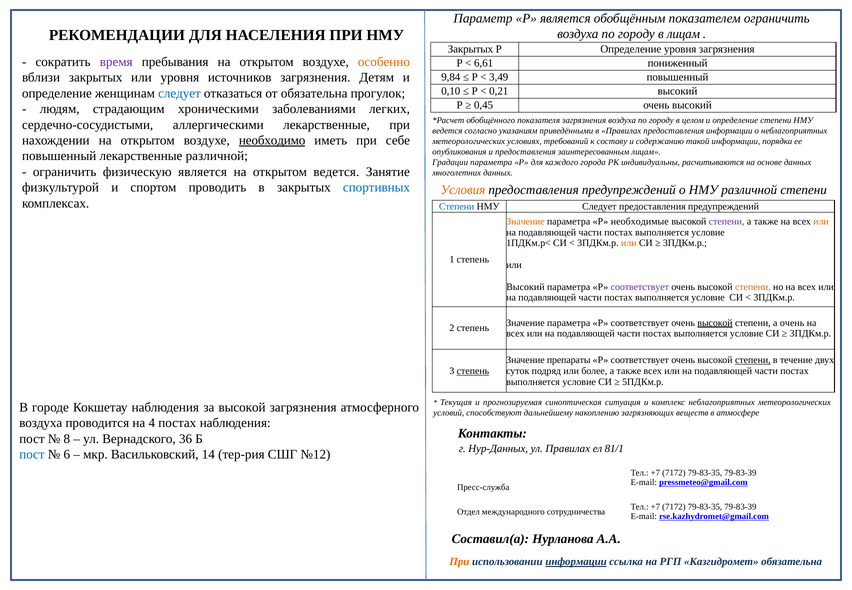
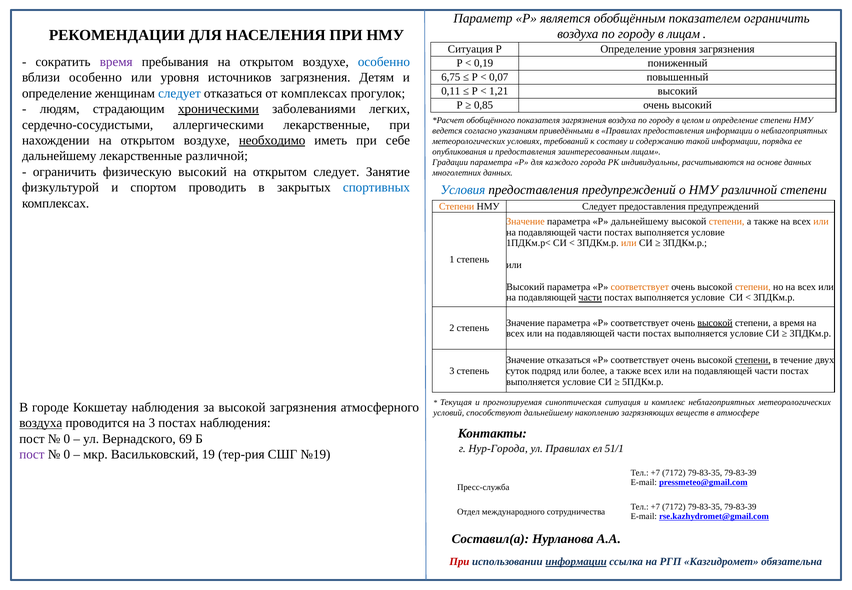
Закрытых at (471, 49): Закрытых -> Ситуация
особенно at (384, 62) colour: orange -> blue
6,61: 6,61 -> 0,19
вблизи закрытых: закрытых -> особенно
9,84: 9,84 -> 6,75
3,49: 3,49 -> 0,07
0,10: 0,10 -> 0,11
0,21: 0,21 -> 1,21
от обязательна: обязательна -> комплексах
0,45: 0,45 -> 0,85
хроническими underline: none -> present
повышенный at (59, 156): повышенный -> дальнейшему
физическую является: является -> высокий
открытом ведется: ведется -> следует
Условия colour: orange -> blue
Степени at (457, 206) colour: blue -> orange
Р необходимые: необходимые -> дальнейшему
степени at (727, 221) colour: purple -> orange
соответствует at (640, 287) colour: purple -> orange
части at (590, 298) underline: none -> present
а очень: очень -> время
Значение препараты: препараты -> отказаться
степень at (473, 371) underline: present -> none
воздуха at (41, 423) underline: none -> present
на 4: 4 -> 3
8 at (67, 439): 8 -> 0
36: 36 -> 69
Нур-Данных: Нур-Данных -> Нур-Города
81/1: 81/1 -> 51/1
пост at (32, 454) colour: blue -> purple
6 at (67, 454): 6 -> 0
14: 14 -> 19
№12: №12 -> №19
При at (459, 562) colour: orange -> red
